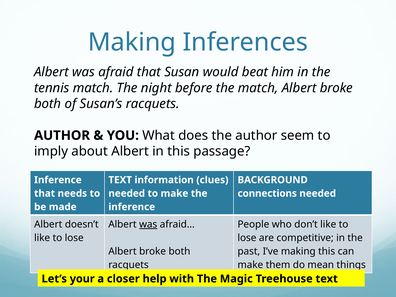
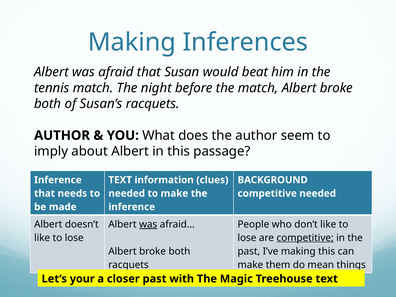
connections at (267, 193): connections -> competitive
competitive at (305, 238) underline: none -> present
closer help: help -> past
